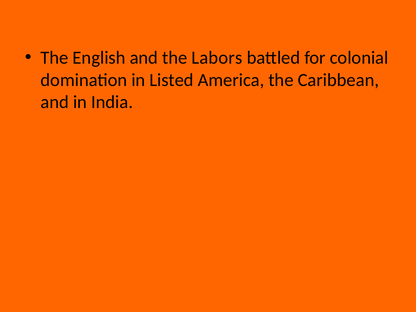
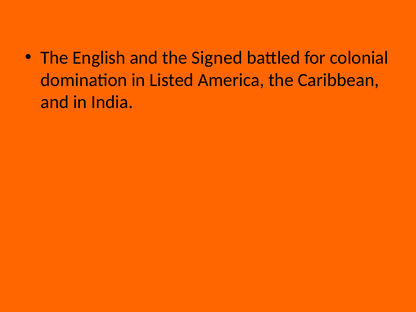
Labors: Labors -> Signed
